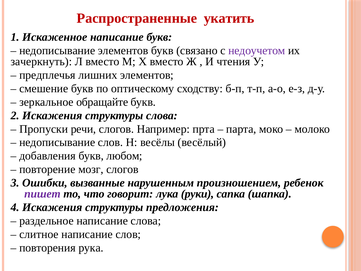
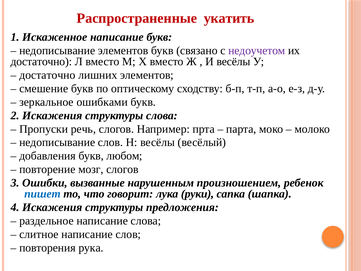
зачеркнуть at (41, 62): зачеркнуть -> достаточно
И чтения: чтения -> весёлы
предплечья at (47, 75): предплечья -> достаточно
обращайте: обращайте -> ошибками
речи: речи -> речь
пишет colour: purple -> blue
